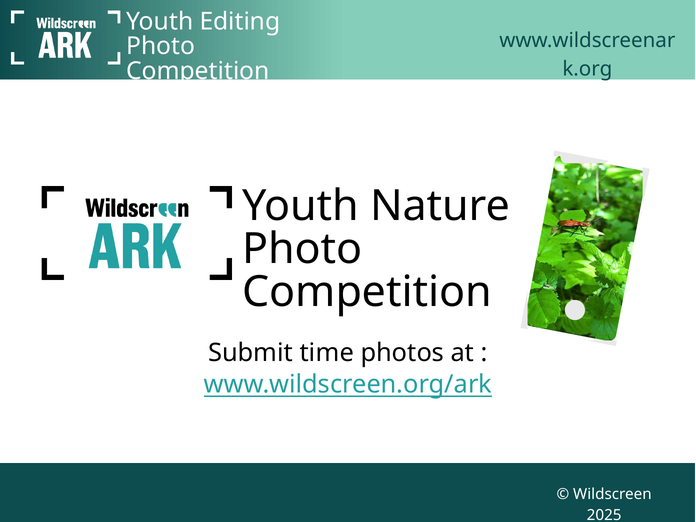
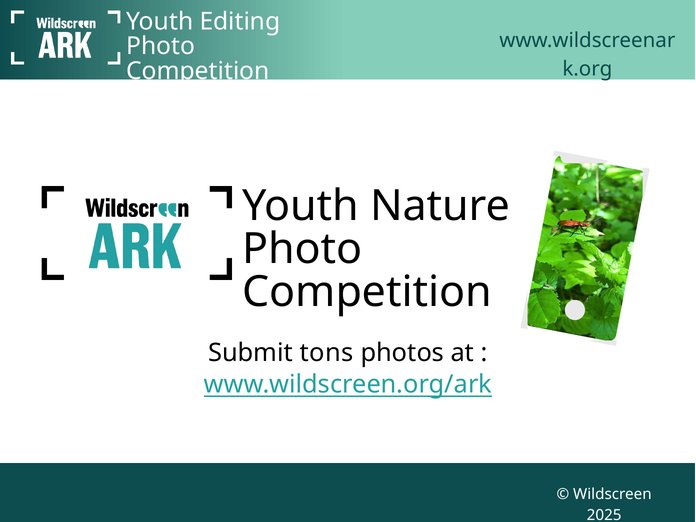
time: time -> tons
